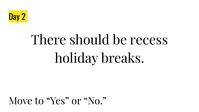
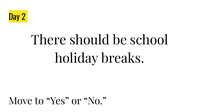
recess: recess -> school
